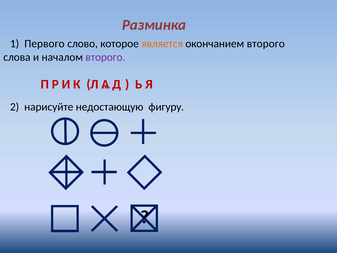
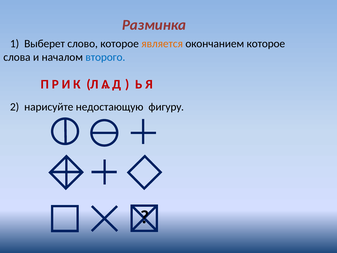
Первого: Первого -> Выберет
окончанием второго: второго -> которое
второго at (105, 57) colour: purple -> blue
